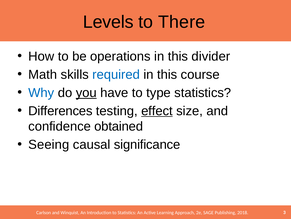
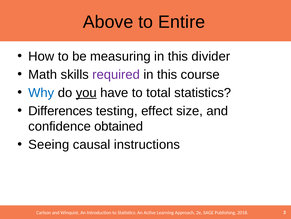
Levels: Levels -> Above
There: There -> Entire
operations: operations -> measuring
required colour: blue -> purple
type: type -> total
effect underline: present -> none
significance: significance -> instructions
